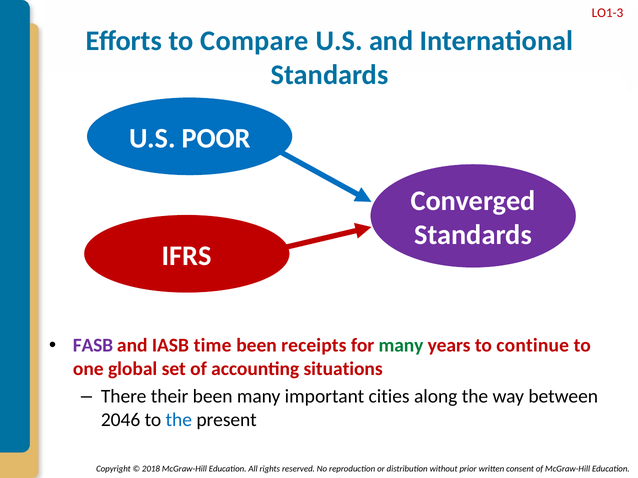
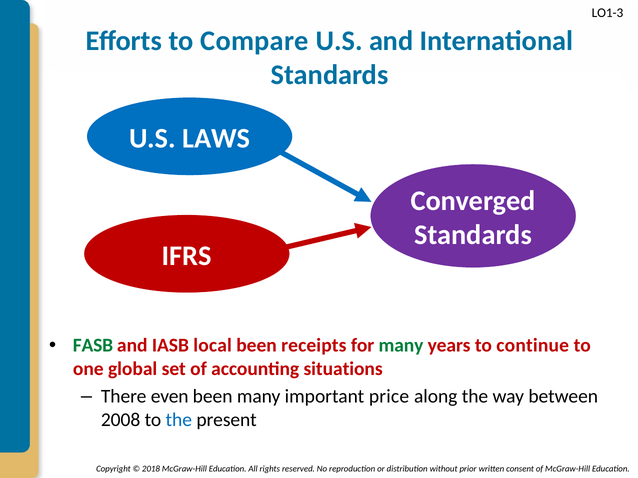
LO1-3 colour: red -> black
POOR: POOR -> LAWS
FASB colour: purple -> green
time: time -> local
their: their -> even
cities: cities -> price
2046: 2046 -> 2008
